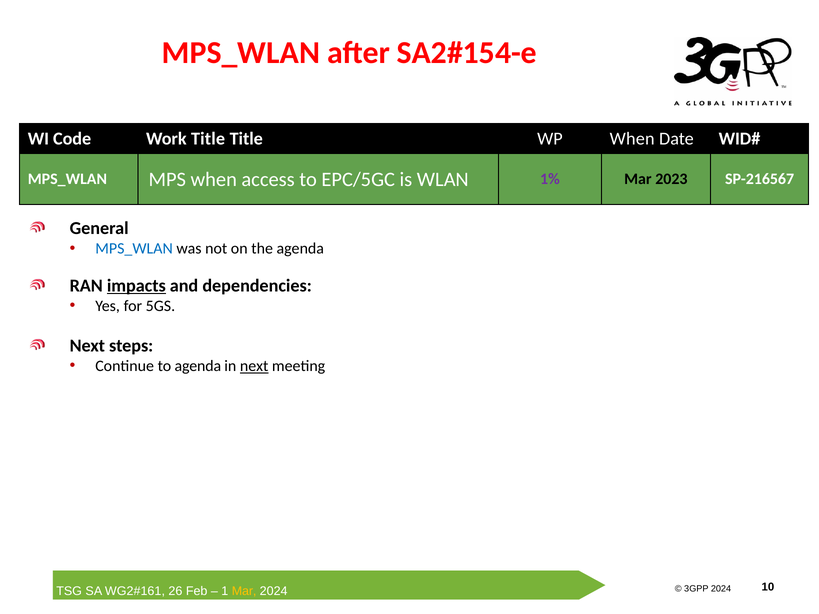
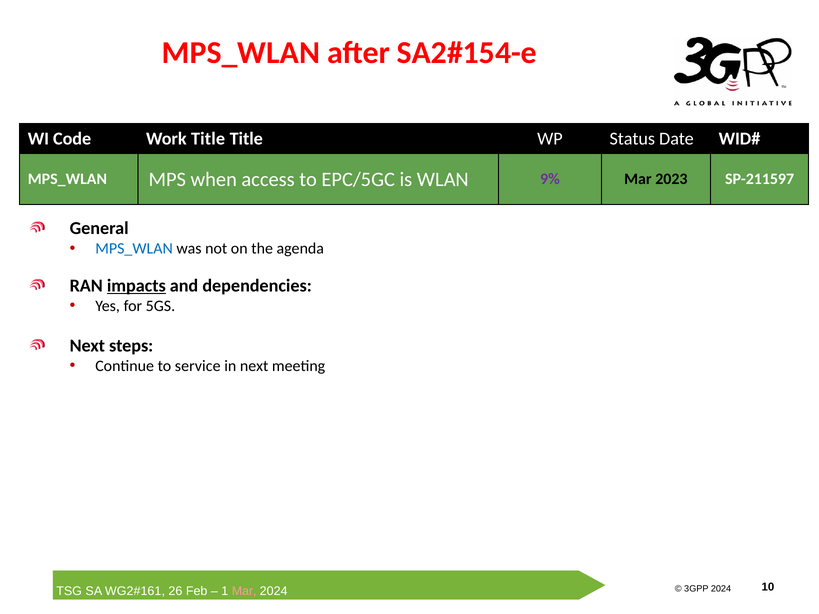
WP When: When -> Status
1%: 1% -> 9%
SP-216567: SP-216567 -> SP-211597
to agenda: agenda -> service
next at (254, 366) underline: present -> none
Mar at (244, 591) colour: yellow -> pink
